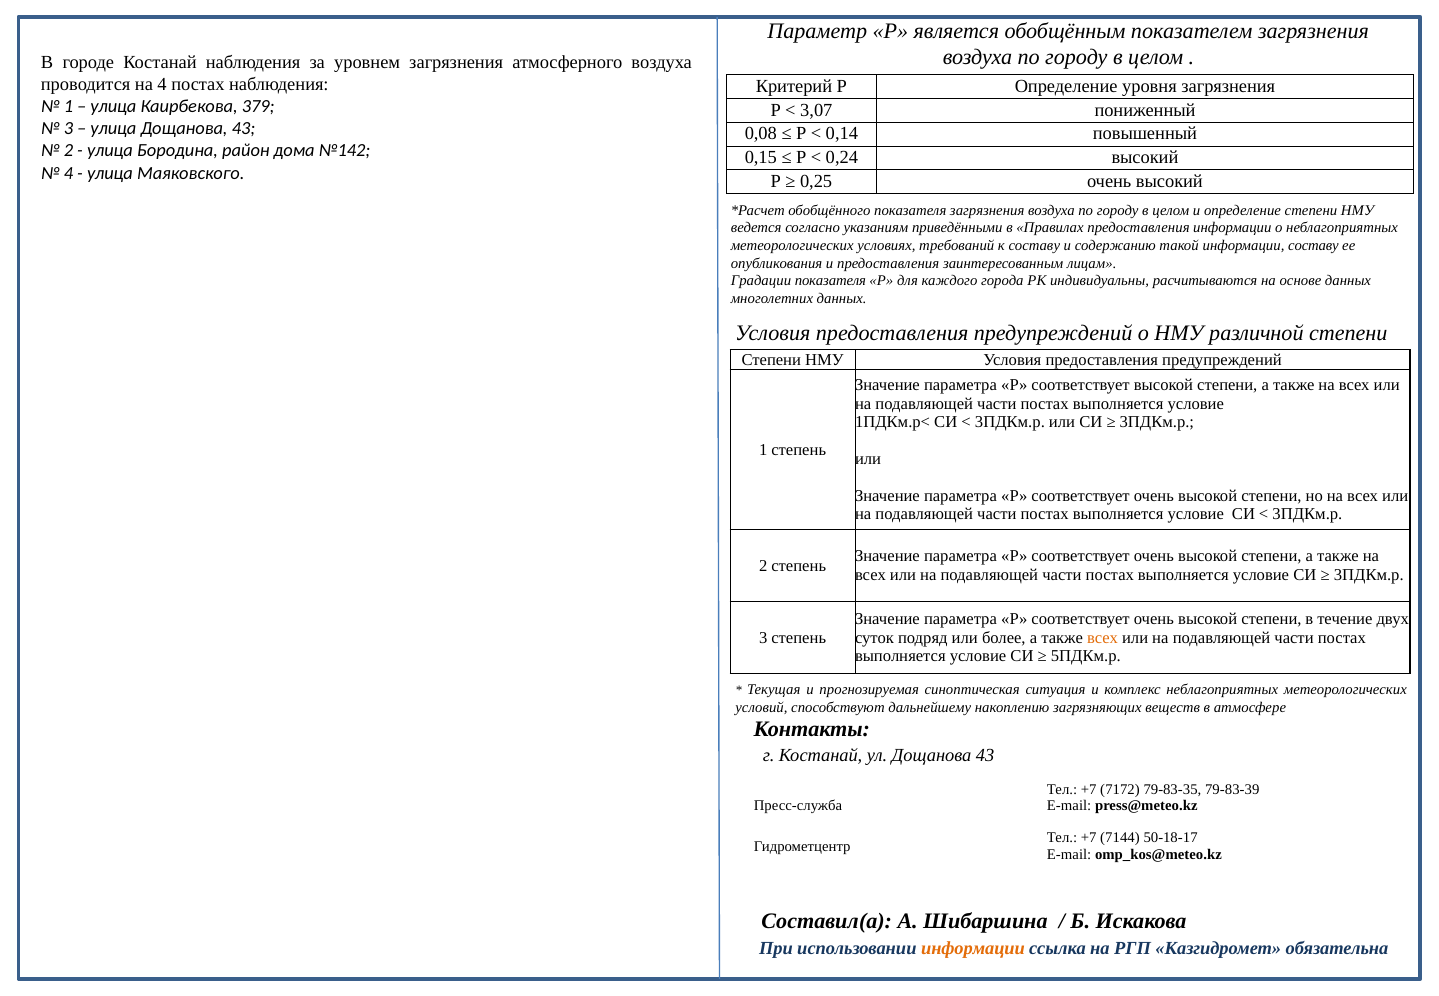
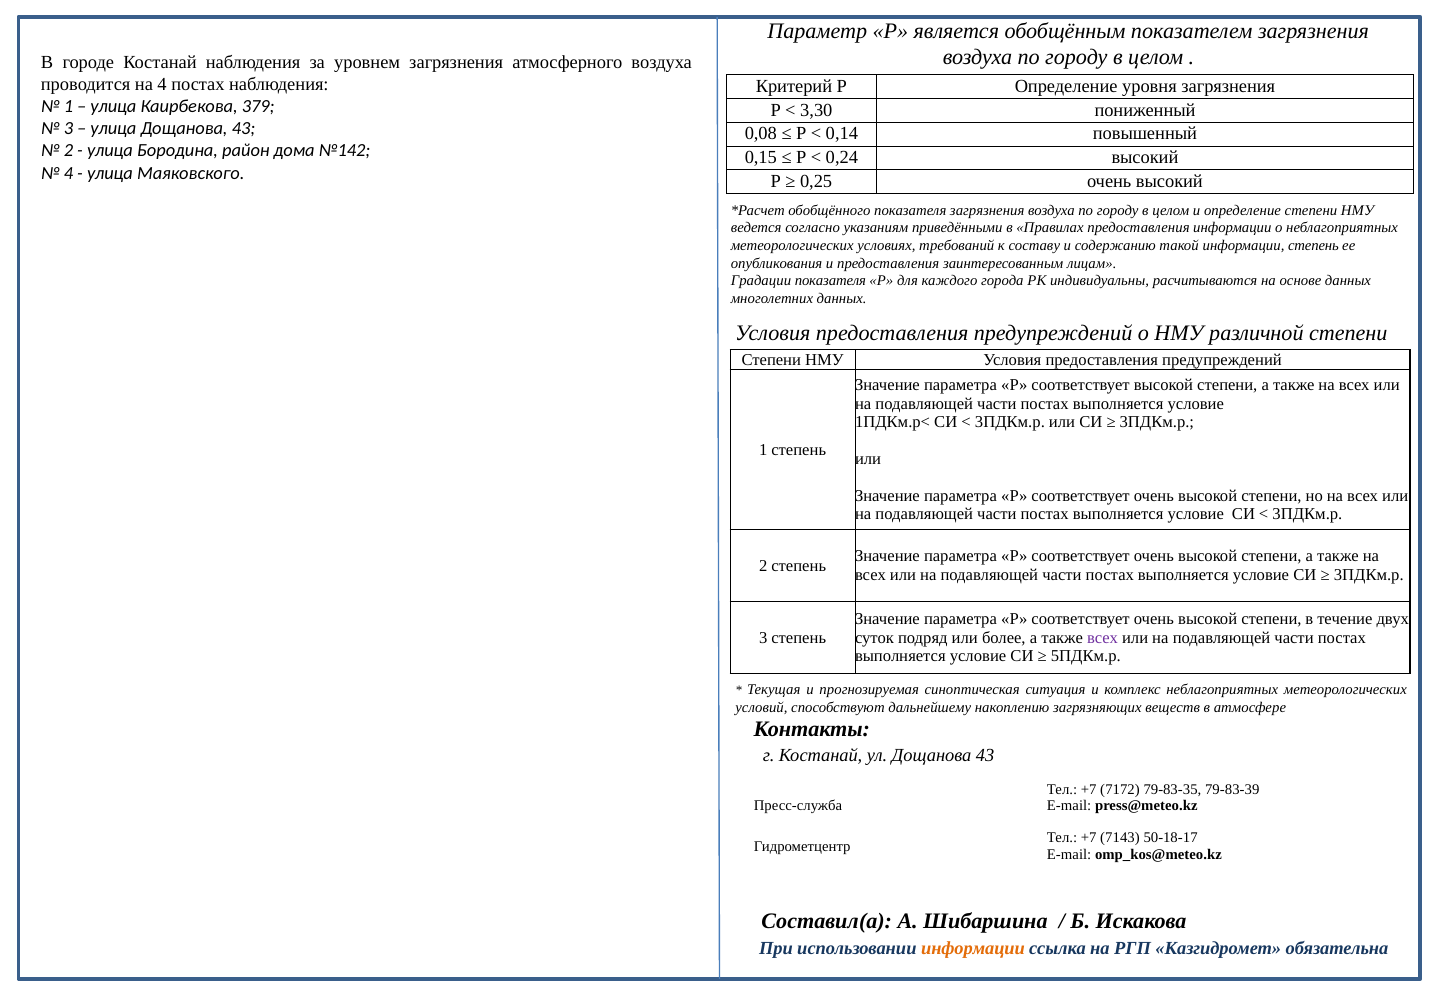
3,07: 3,07 -> 3,30
информации составу: составу -> степень
всех at (1102, 638) colour: orange -> purple
7144: 7144 -> 7143
